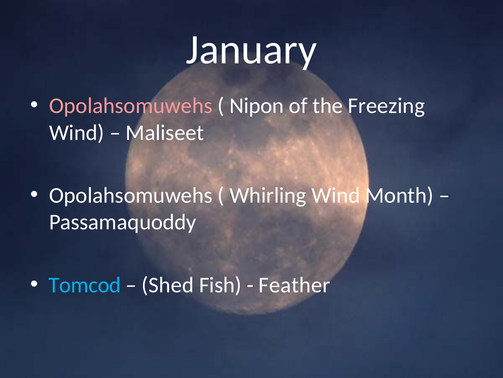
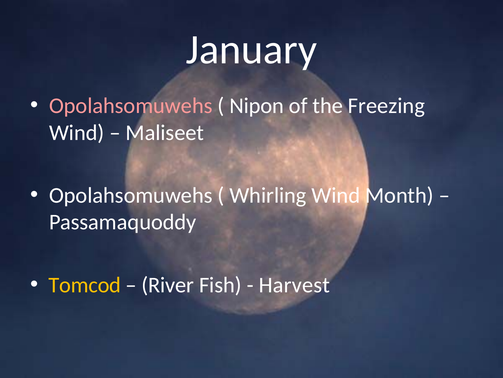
Tomcod colour: light blue -> yellow
Shed: Shed -> River
Feather: Feather -> Harvest
